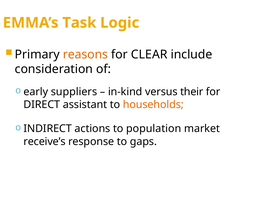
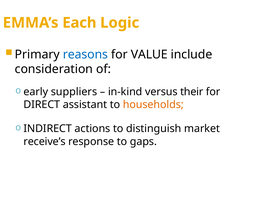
Task: Task -> Each
reasons colour: orange -> blue
CLEAR: CLEAR -> VALUE
population: population -> distinguish
